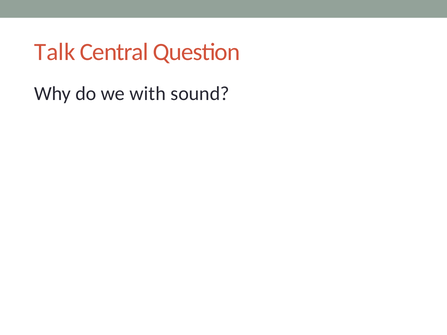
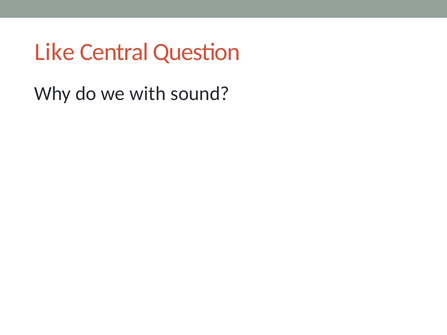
Talk: Talk -> Like
